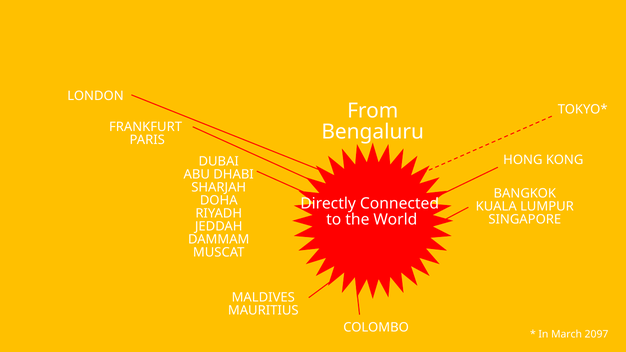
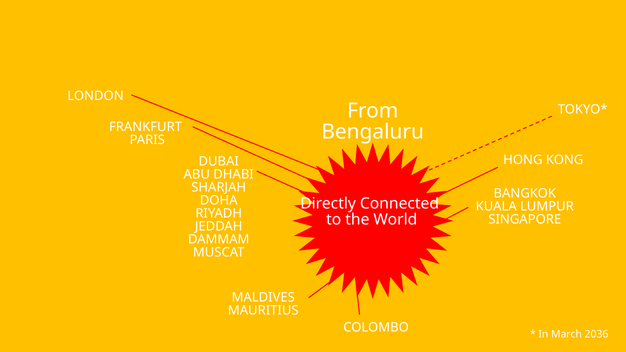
2097: 2097 -> 2036
